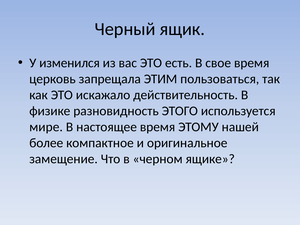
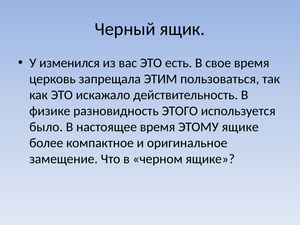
мире: мире -> было
ЭТОМУ нашей: нашей -> ящике
